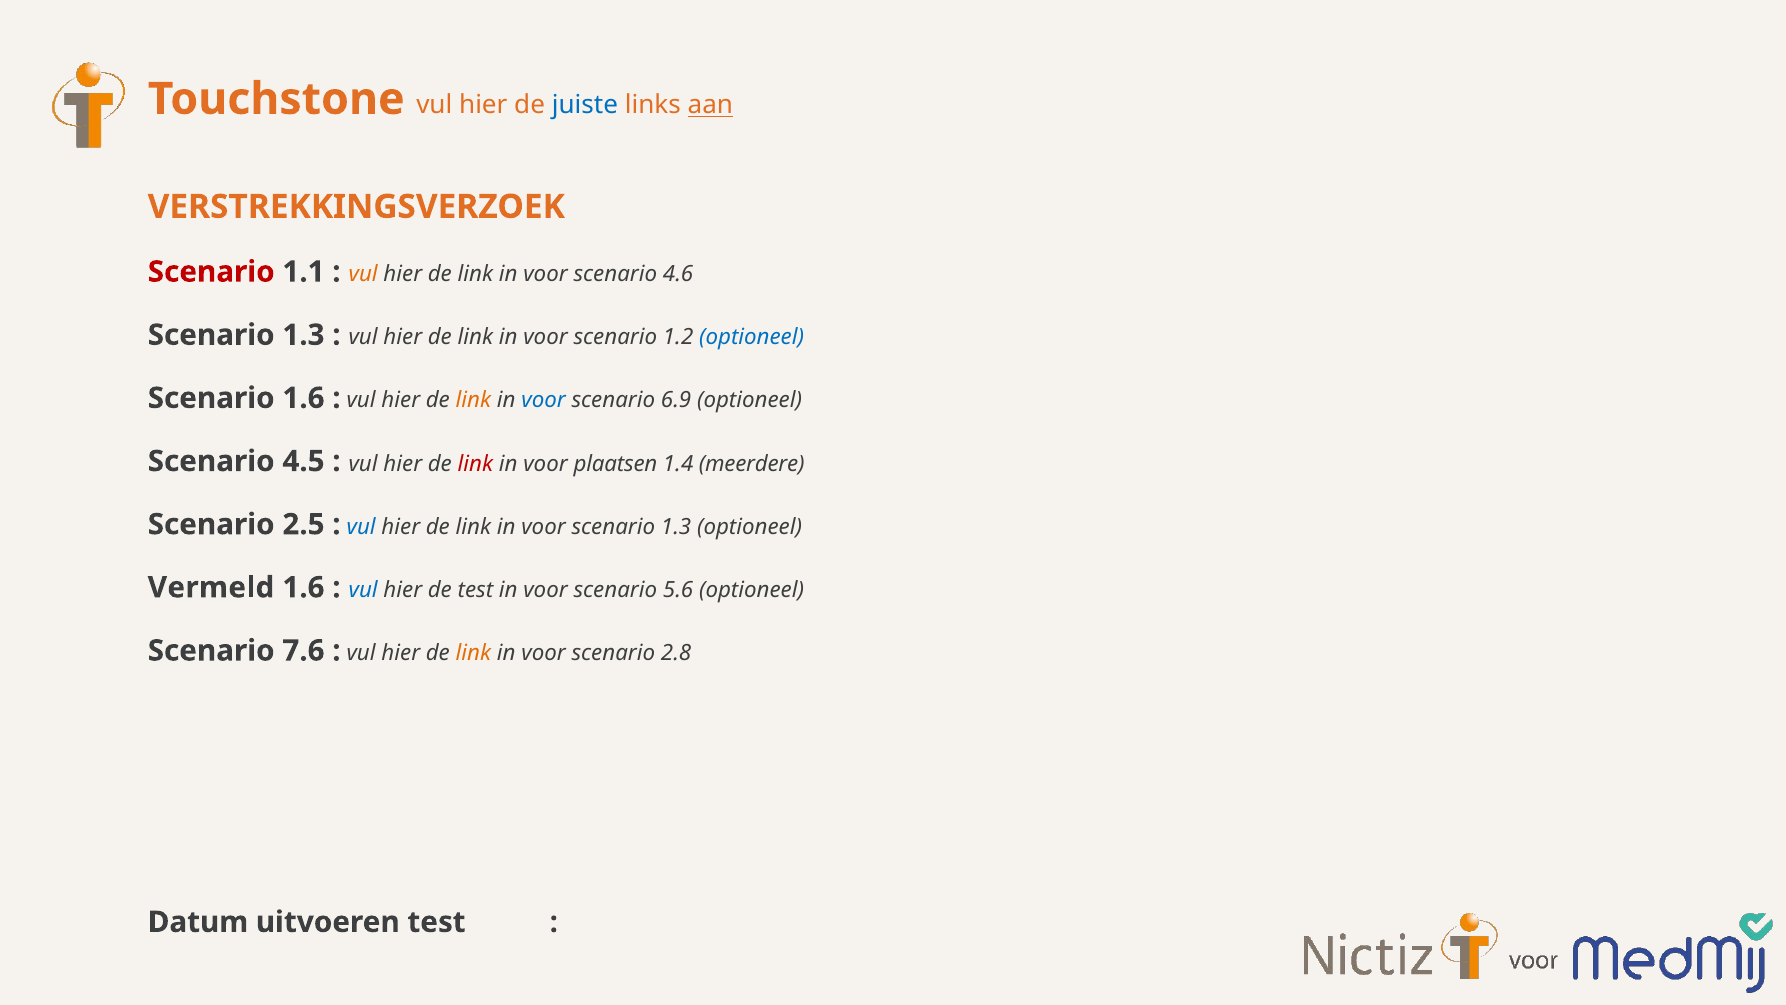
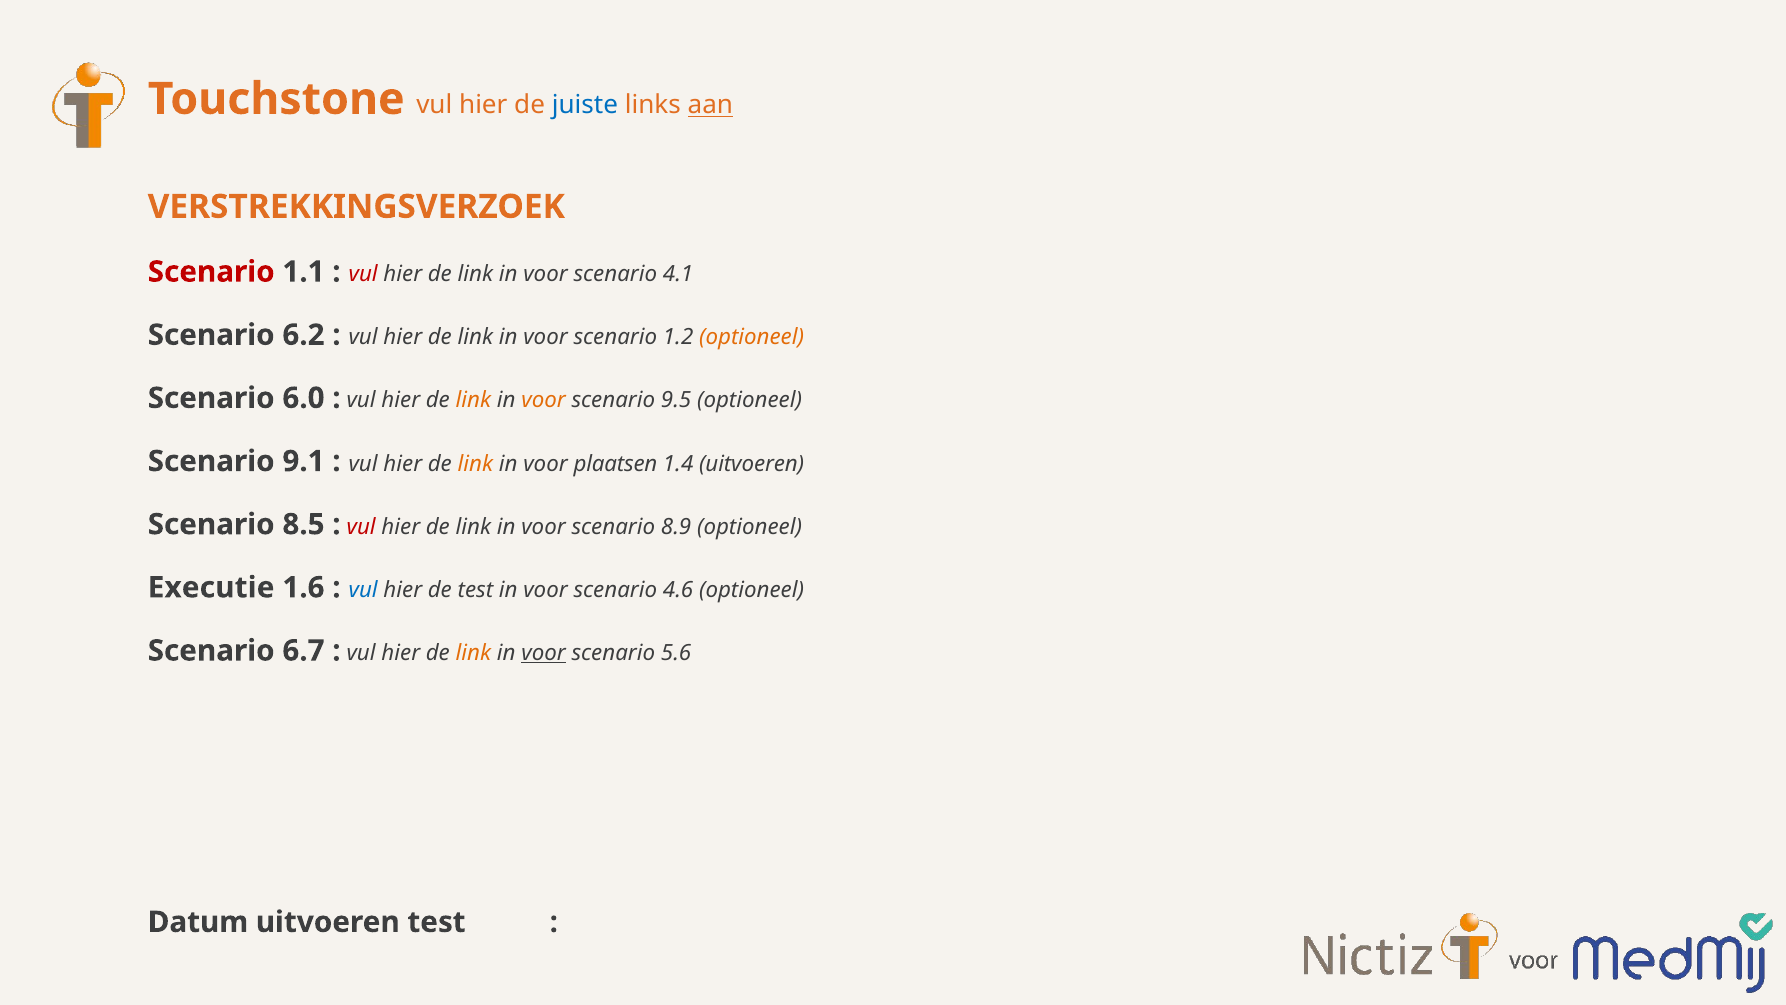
vul at (363, 274) colour: orange -> red
4.6: 4.6 -> 4.1
1.3 at (303, 335): 1.3 -> 6.2
optioneel at (752, 337) colour: blue -> orange
Scenario 1.6: 1.6 -> 6.0
voor at (544, 401) colour: blue -> orange
6.9: 6.9 -> 9.5
4.5: 4.5 -> 9.1
link at (475, 464) colour: red -> orange
1.4 meerdere: meerdere -> uitvoeren
2.5: 2.5 -> 8.5
vul at (361, 527) colour: blue -> red
voor scenario 1.3: 1.3 -> 8.9
Vermeld: Vermeld -> Executie
5.6: 5.6 -> 4.6
7.6: 7.6 -> 6.7
voor at (544, 653) underline: none -> present
2.8: 2.8 -> 5.6
